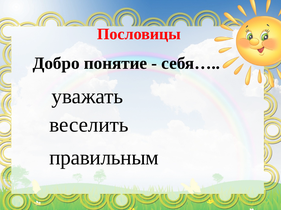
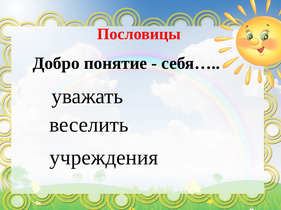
правильным: правильным -> учреждения
